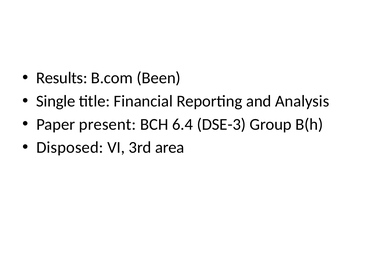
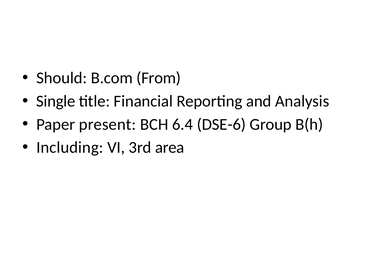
Results: Results -> Should
Been: Been -> From
DSE-3: DSE-3 -> DSE-6
Disposed: Disposed -> Including
